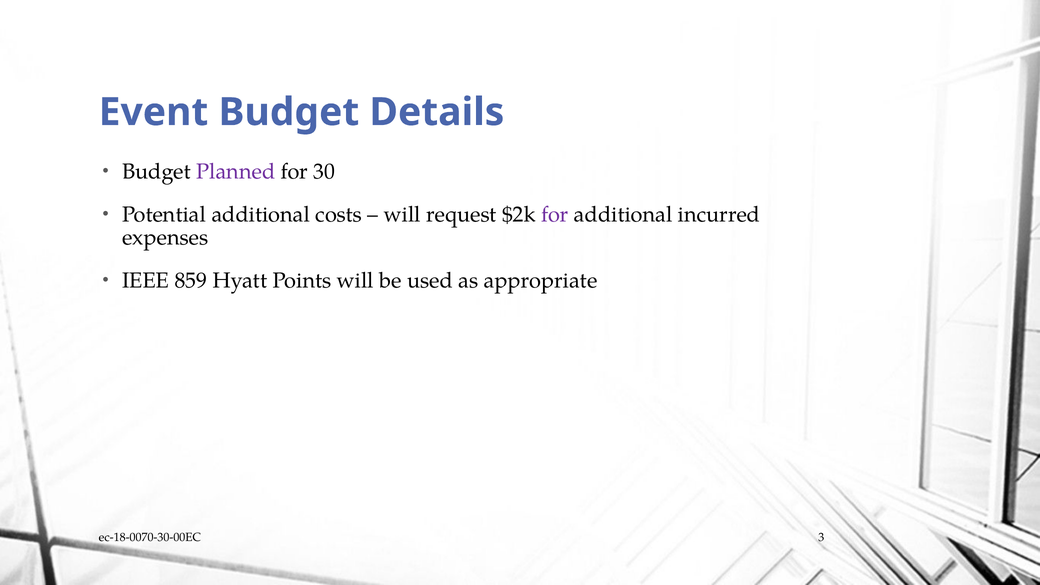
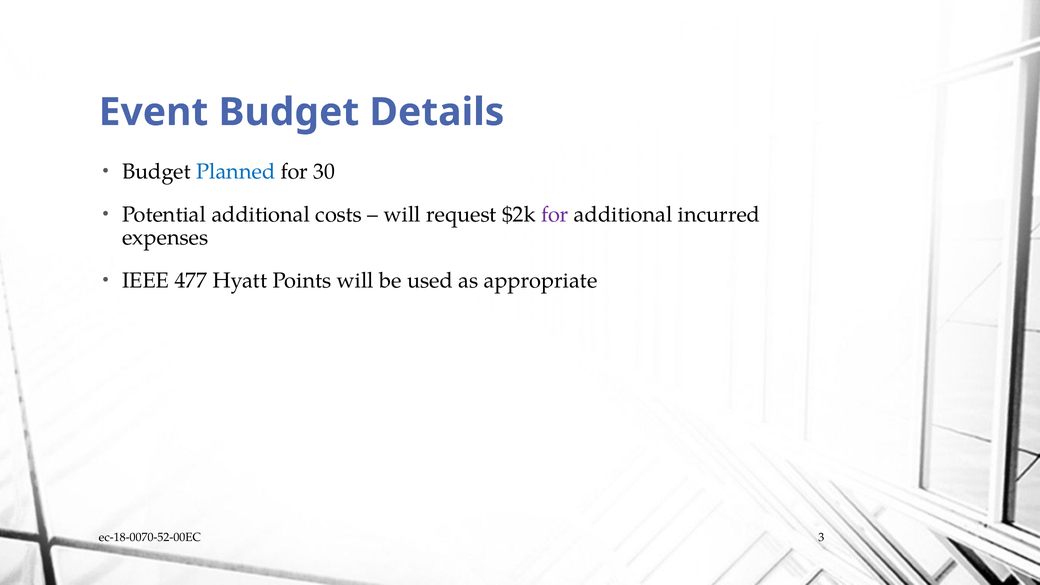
Planned colour: purple -> blue
859: 859 -> 477
ec-18-0070-30-00EC: ec-18-0070-30-00EC -> ec-18-0070-52-00EC
